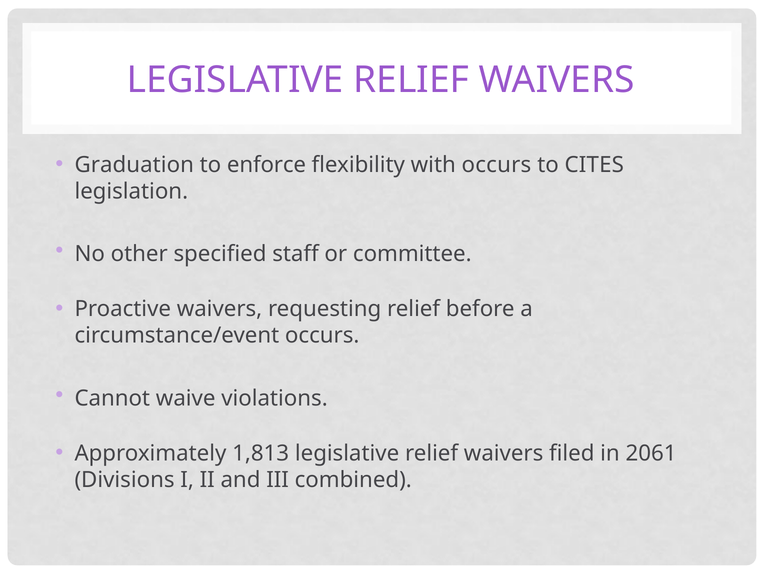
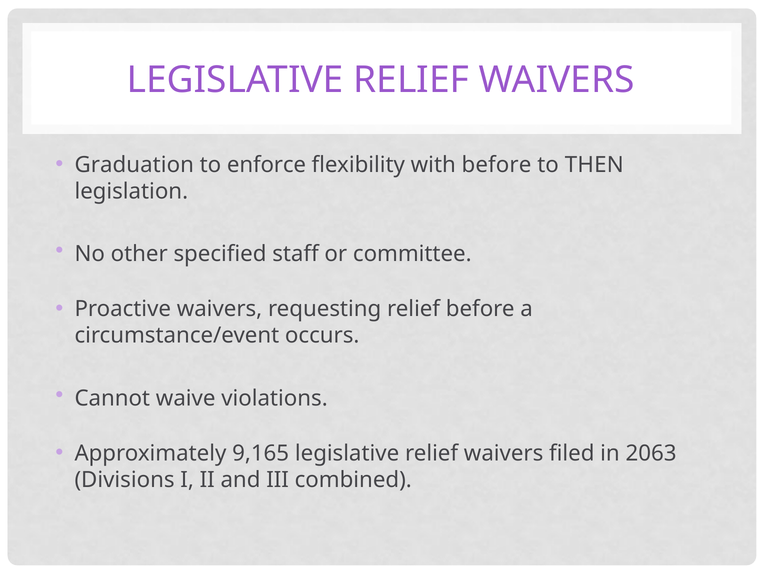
with occurs: occurs -> before
CITES: CITES -> THEN
1,813: 1,813 -> 9,165
2061: 2061 -> 2063
